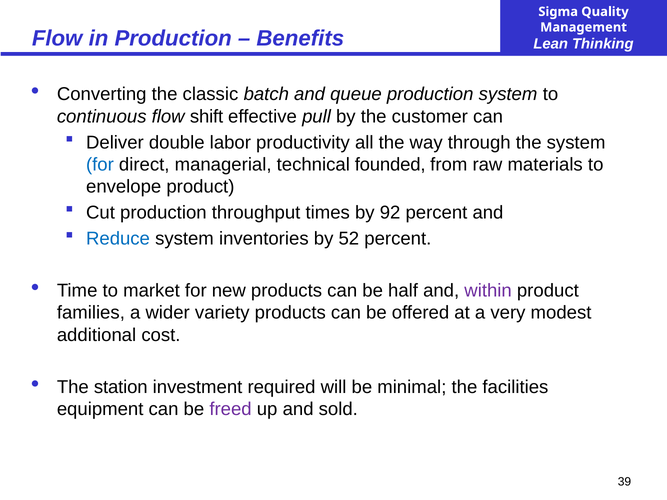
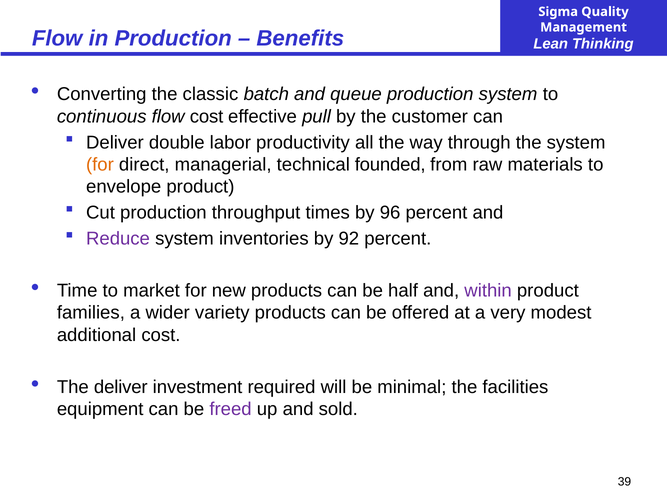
flow shift: shift -> cost
for at (100, 165) colour: blue -> orange
92: 92 -> 96
Reduce colour: blue -> purple
52: 52 -> 92
The station: station -> deliver
